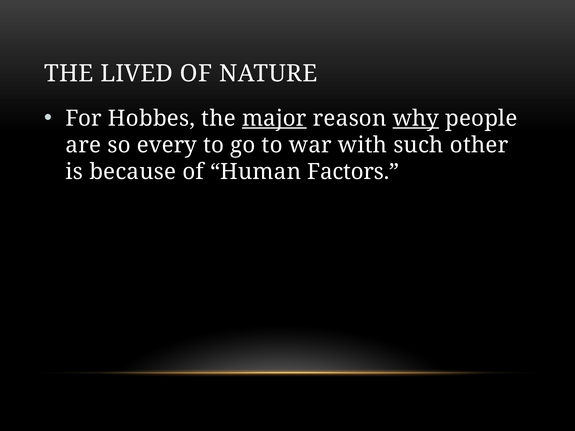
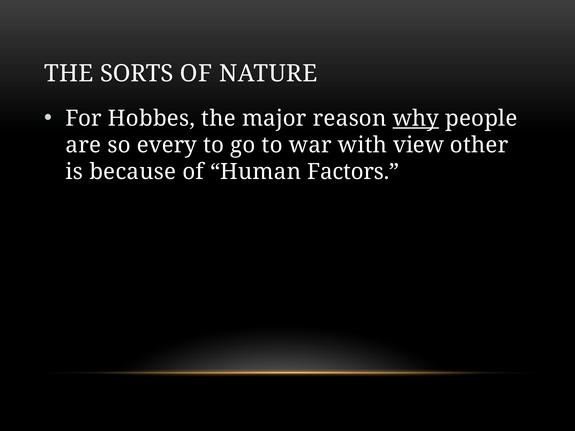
LIVED: LIVED -> SORTS
major underline: present -> none
such: such -> view
